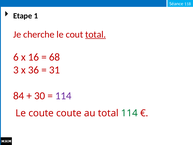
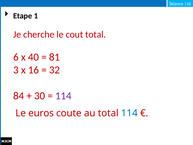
total at (96, 34) underline: present -> none
16: 16 -> 40
68: 68 -> 81
36: 36 -> 16
31: 31 -> 32
Le coute: coute -> euros
114 at (129, 113) colour: green -> blue
